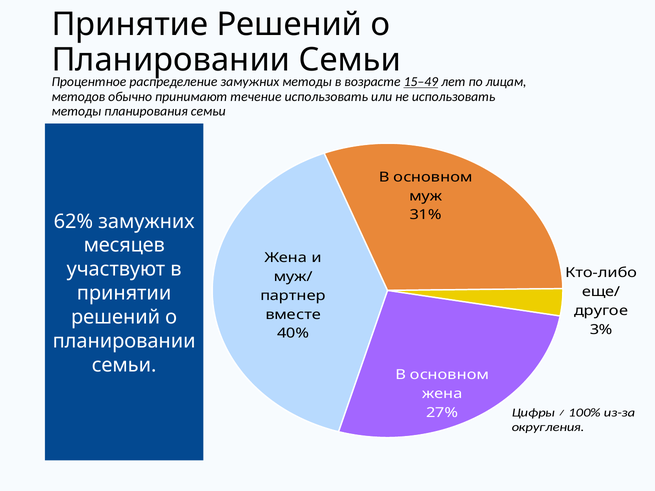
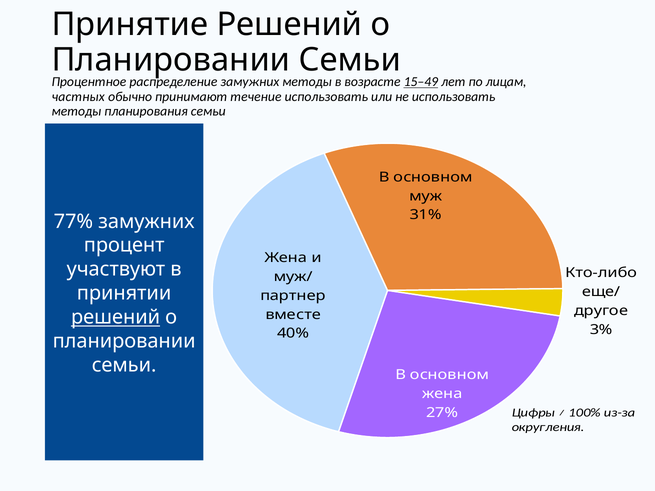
методов: методов -> частных
62%: 62% -> 77%
месяцев: месяцев -> процент
решений at (116, 317) underline: none -> present
